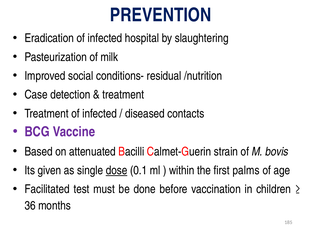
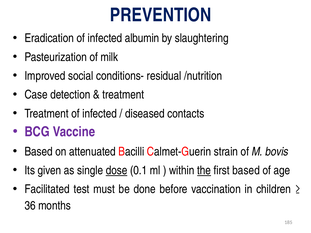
hospital: hospital -> albumin
the underline: none -> present
first palms: palms -> based
